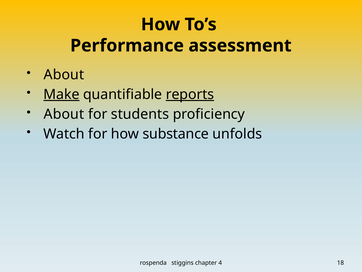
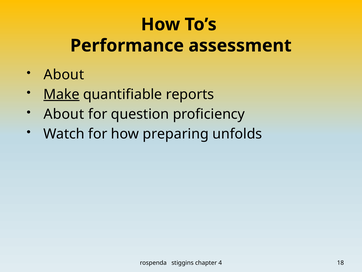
reports underline: present -> none
students: students -> question
substance: substance -> preparing
